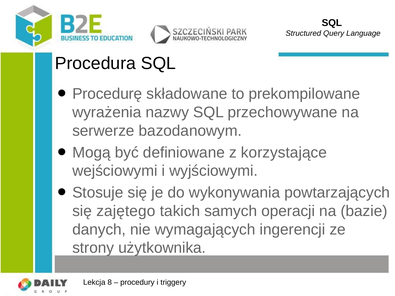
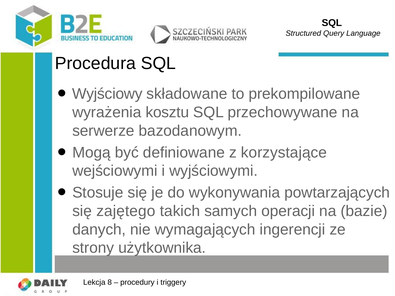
Procedurę: Procedurę -> Wyjściowy
nazwy: nazwy -> kosztu
